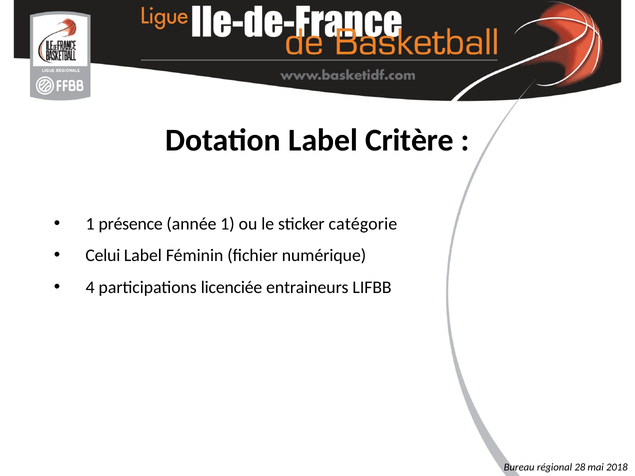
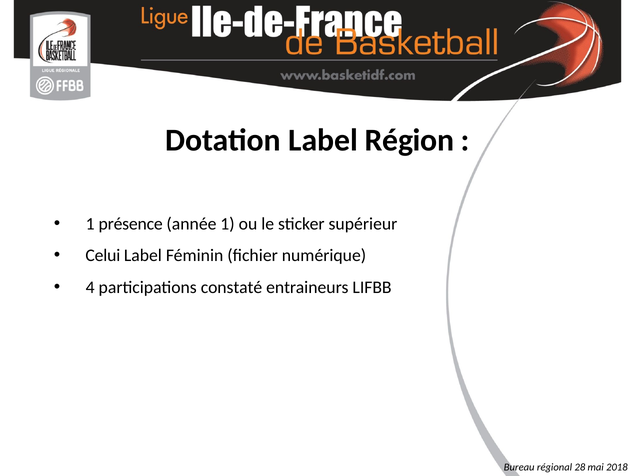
Critère: Critère -> Région
catégorie: catégorie -> supérieur
licenciée: licenciée -> constaté
